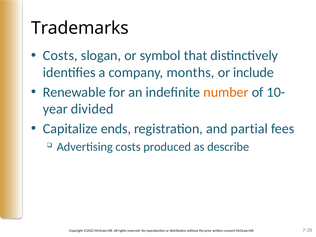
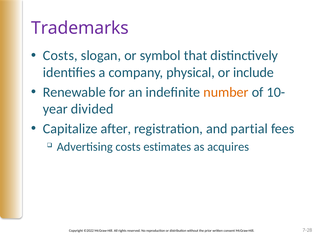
Trademarks colour: black -> purple
months: months -> physical
ends: ends -> after
produced: produced -> estimates
describe: describe -> acquires
